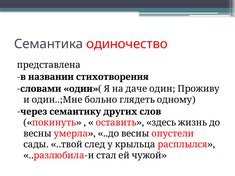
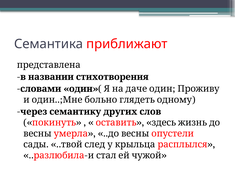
одиночество: одиночество -> приближают
